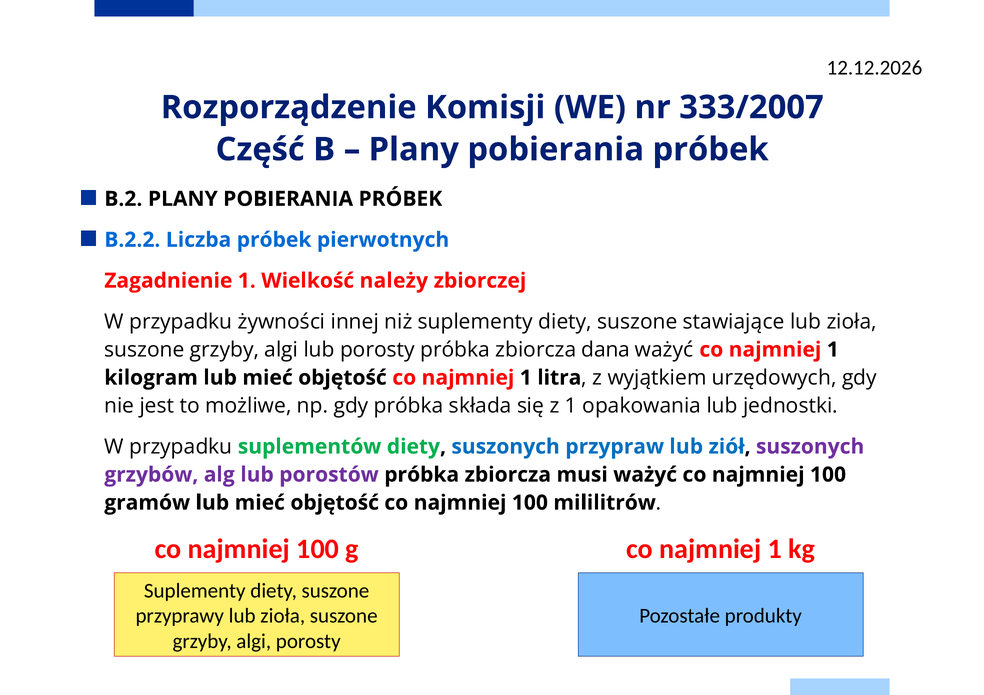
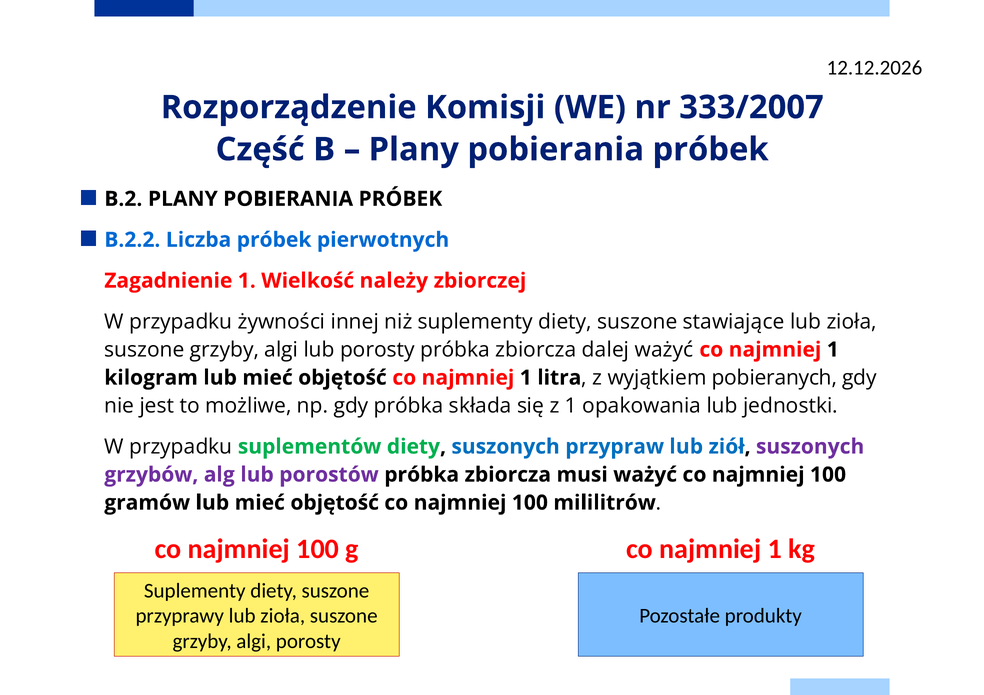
dana: dana -> dalej
urzędowych: urzędowych -> pobieranych
